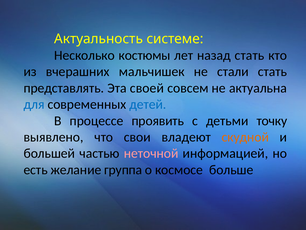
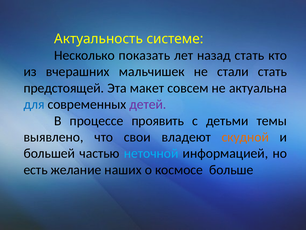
костюмы: костюмы -> показать
представлять: представлять -> предстоящей
своей: своей -> макет
детей colour: blue -> purple
точку: точку -> темы
неточной colour: pink -> light blue
группа: группа -> наших
